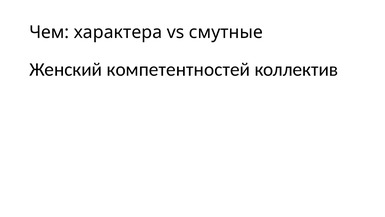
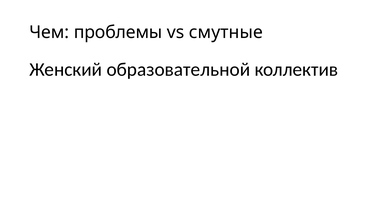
характера: характера -> проблемы
компетентностей: компетентностей -> образовательной
